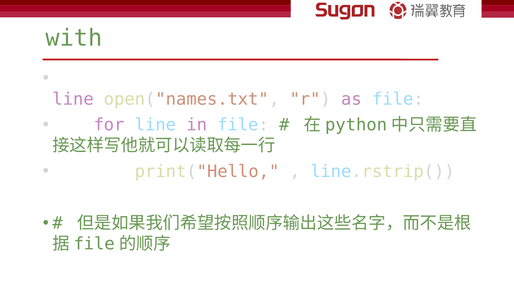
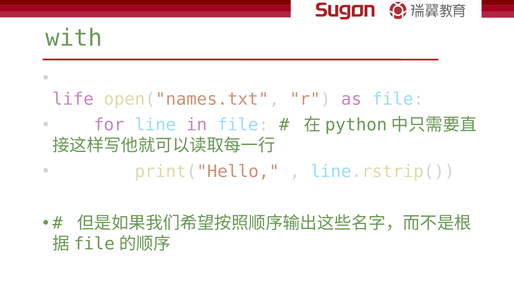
line at (73, 99): line -> life
